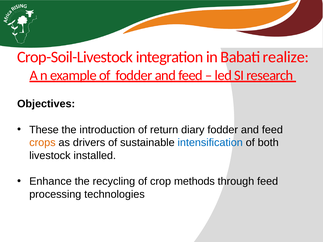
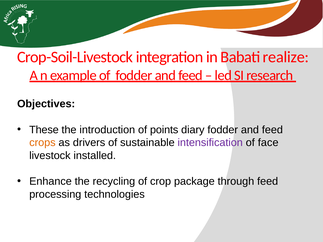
return: return -> points
intensification colour: blue -> purple
both: both -> face
methods: methods -> package
